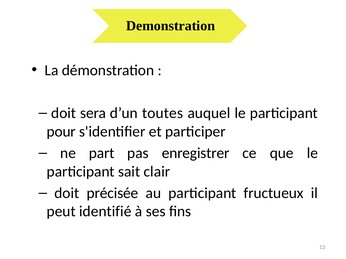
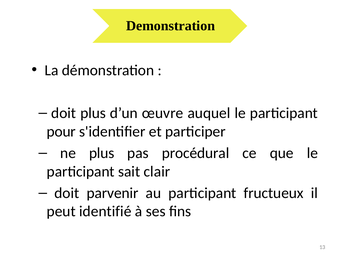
doit sera: sera -> plus
toutes: toutes -> œuvre
ne part: part -> plus
enregistrer: enregistrer -> procédural
précisée: précisée -> parvenir
